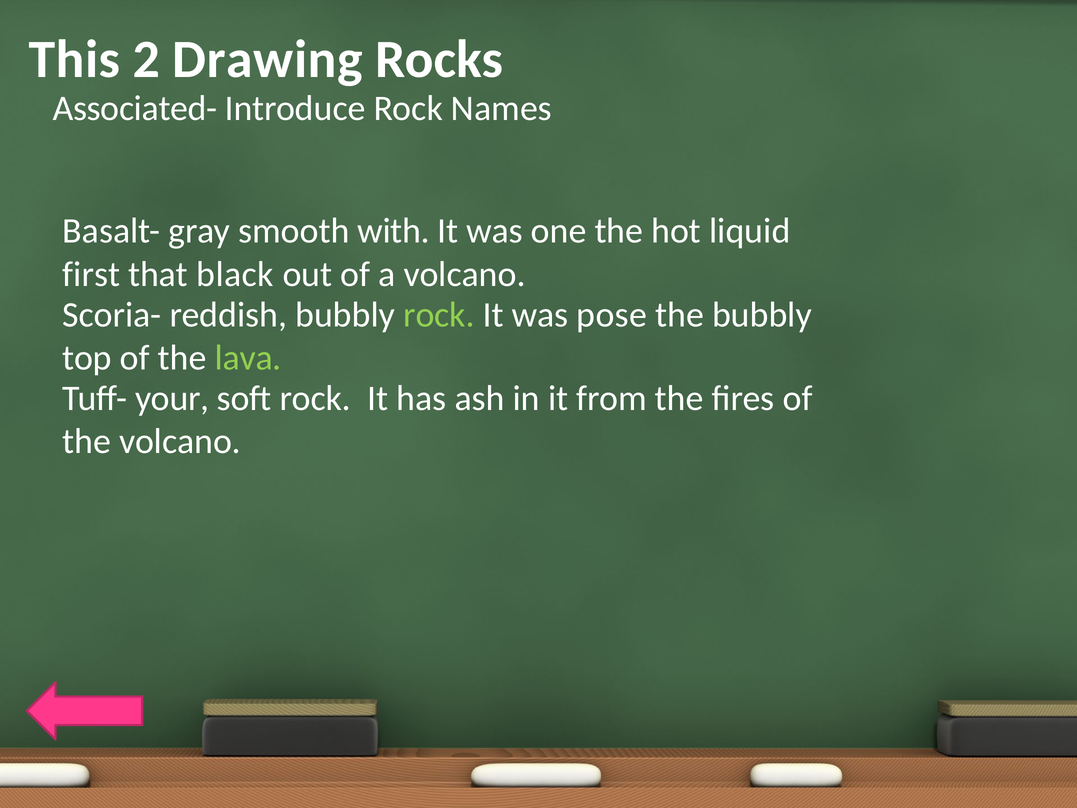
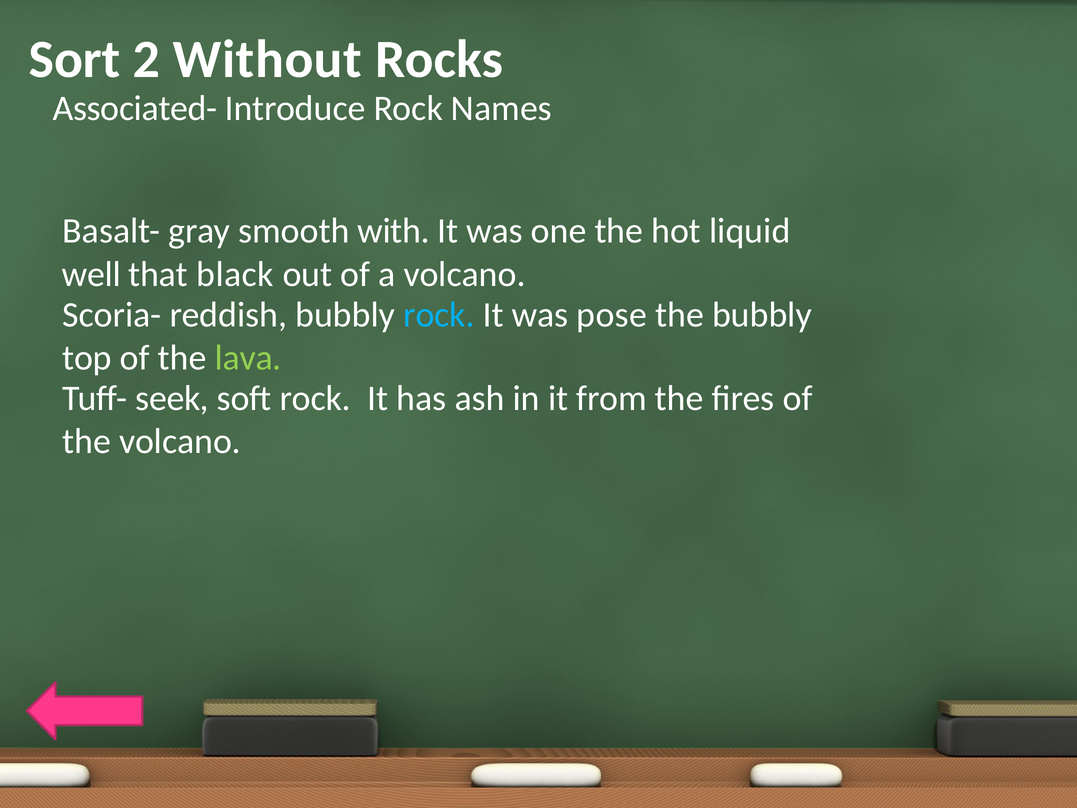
This: This -> Sort
Drawing: Drawing -> Without
first: first -> well
rock at (439, 315) colour: light green -> light blue
your: your -> seek
